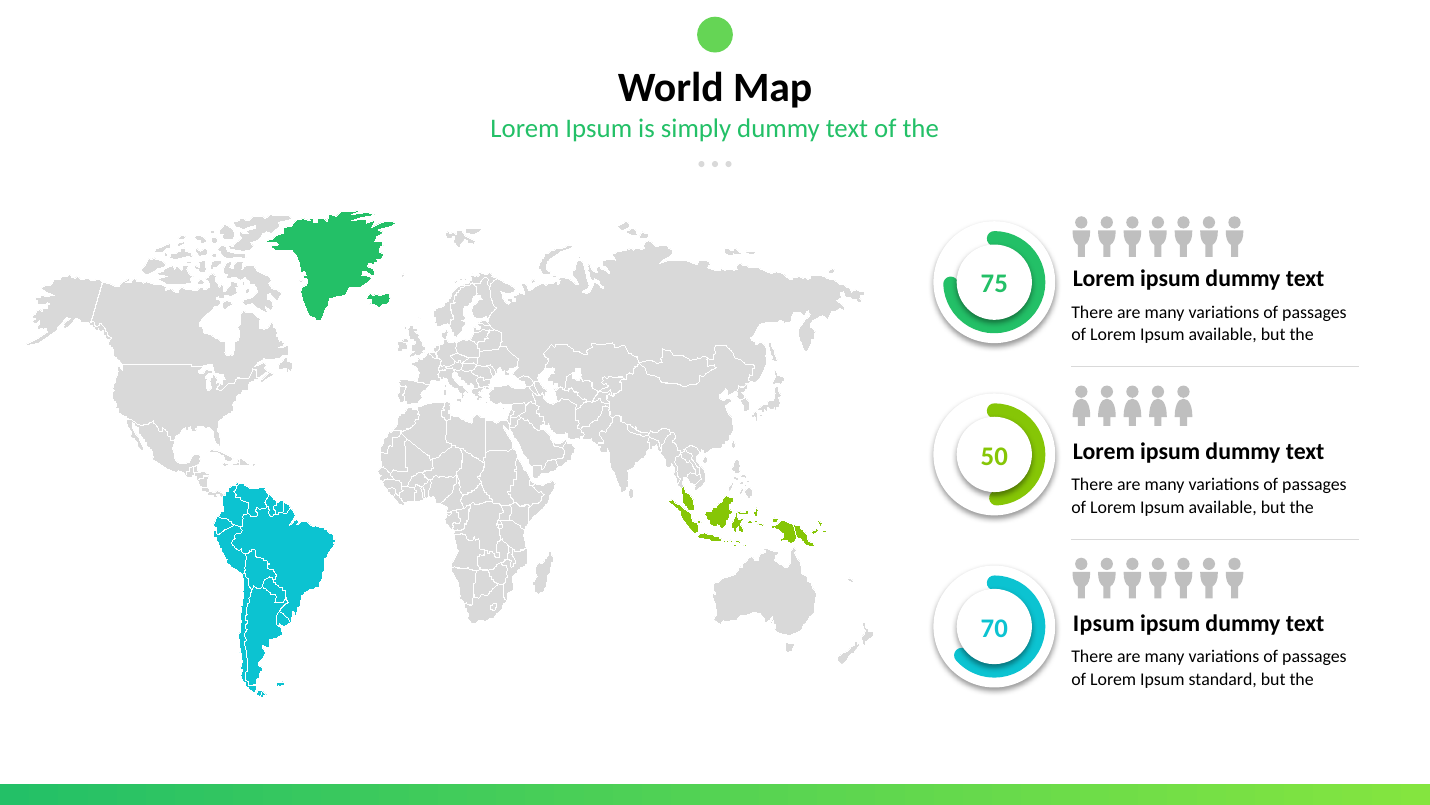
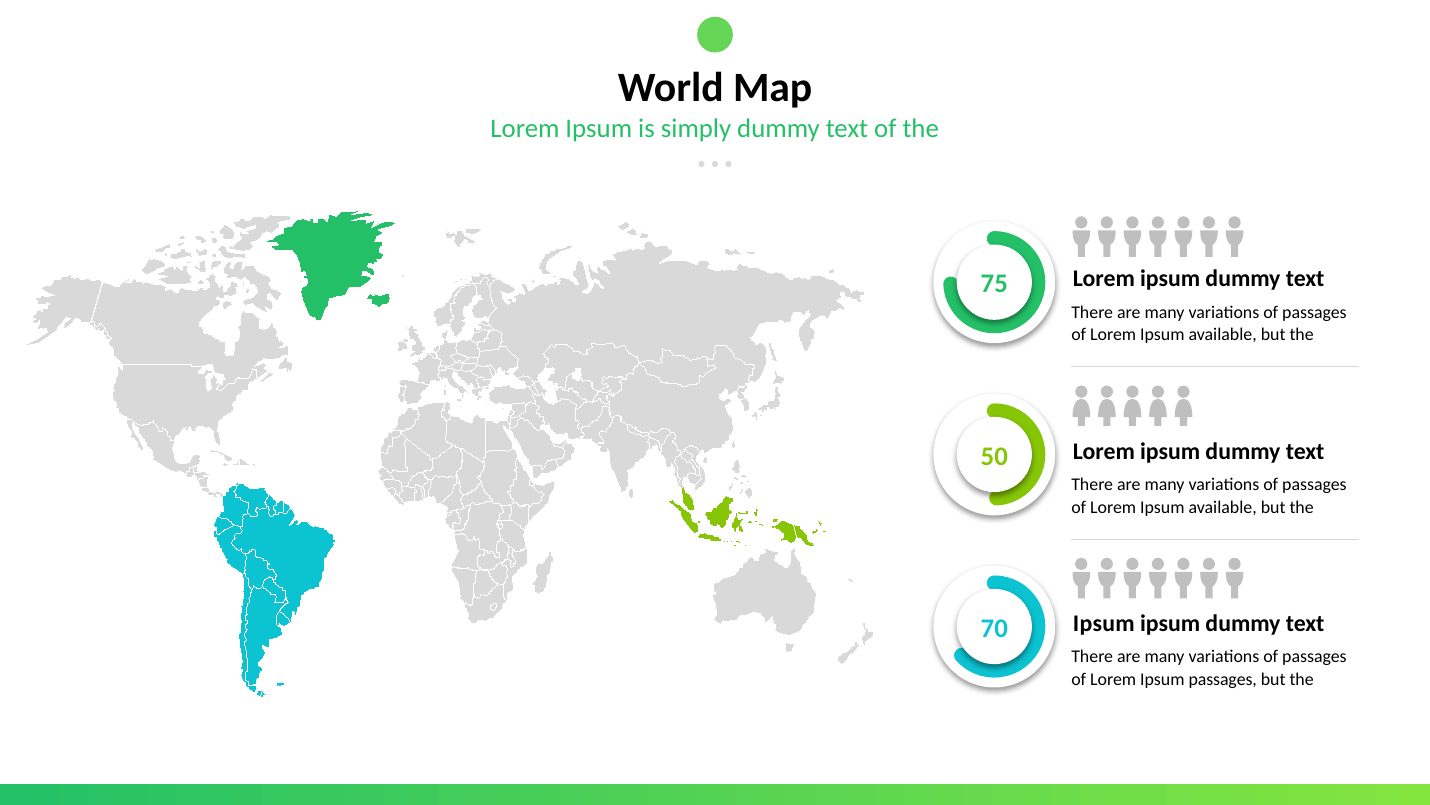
Ipsum standard: standard -> passages
